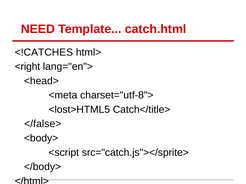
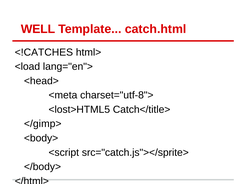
NEED: NEED -> WELL
<right: <right -> <load
</false>: </false> -> </gimp>
